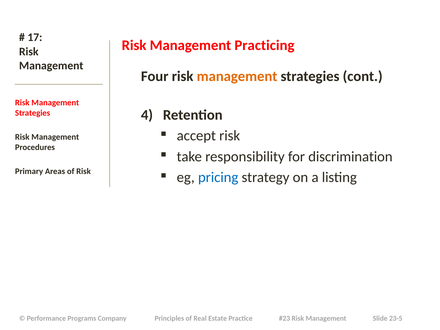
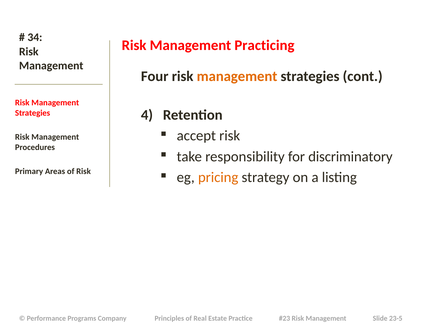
17: 17 -> 34
discrimination: discrimination -> discriminatory
pricing colour: blue -> orange
